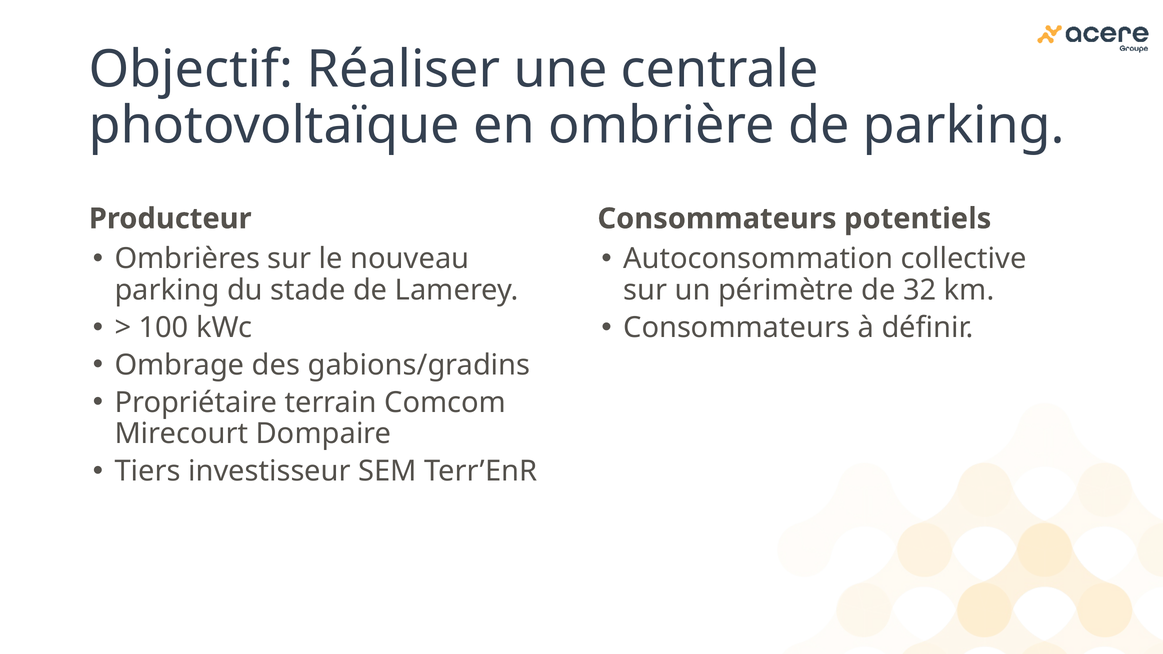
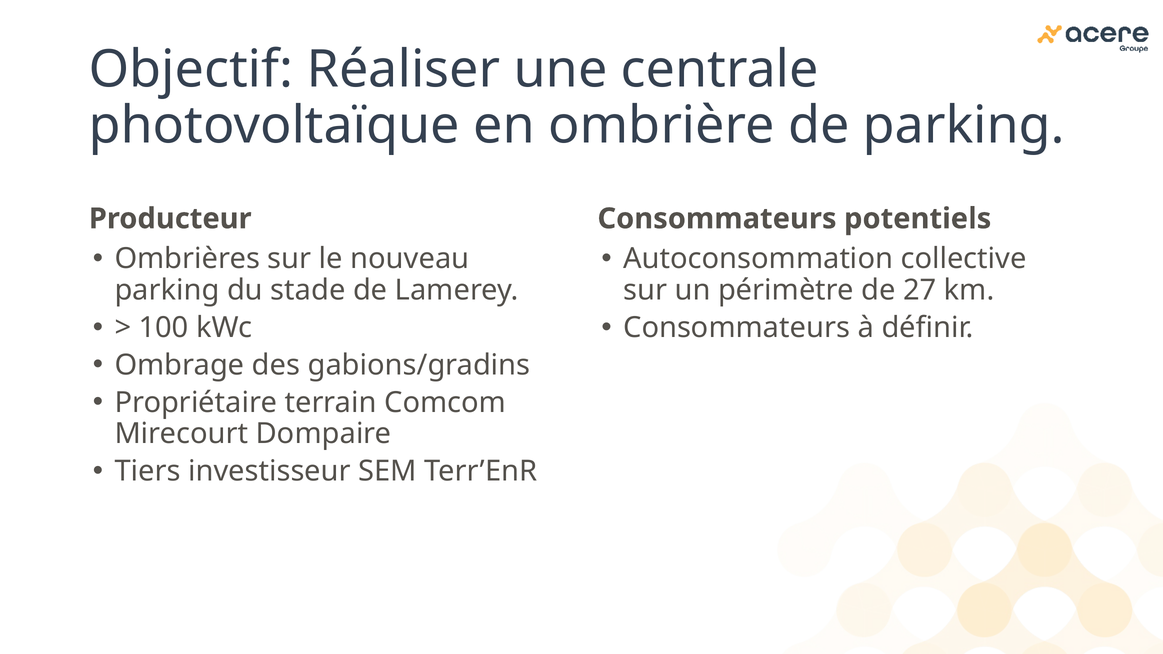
32: 32 -> 27
